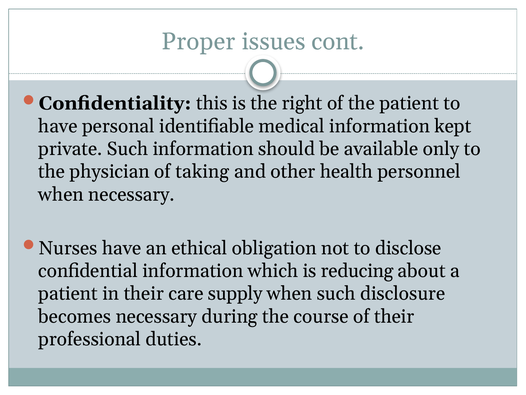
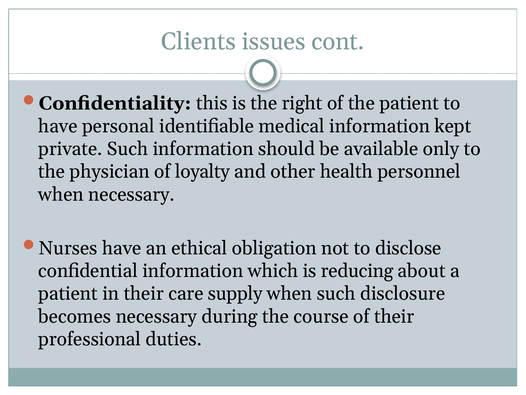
Proper: Proper -> Clients
taking: taking -> loyalty
